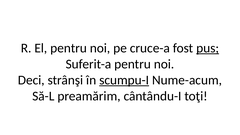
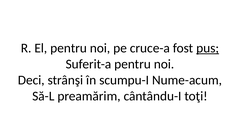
scumpu-I underline: present -> none
